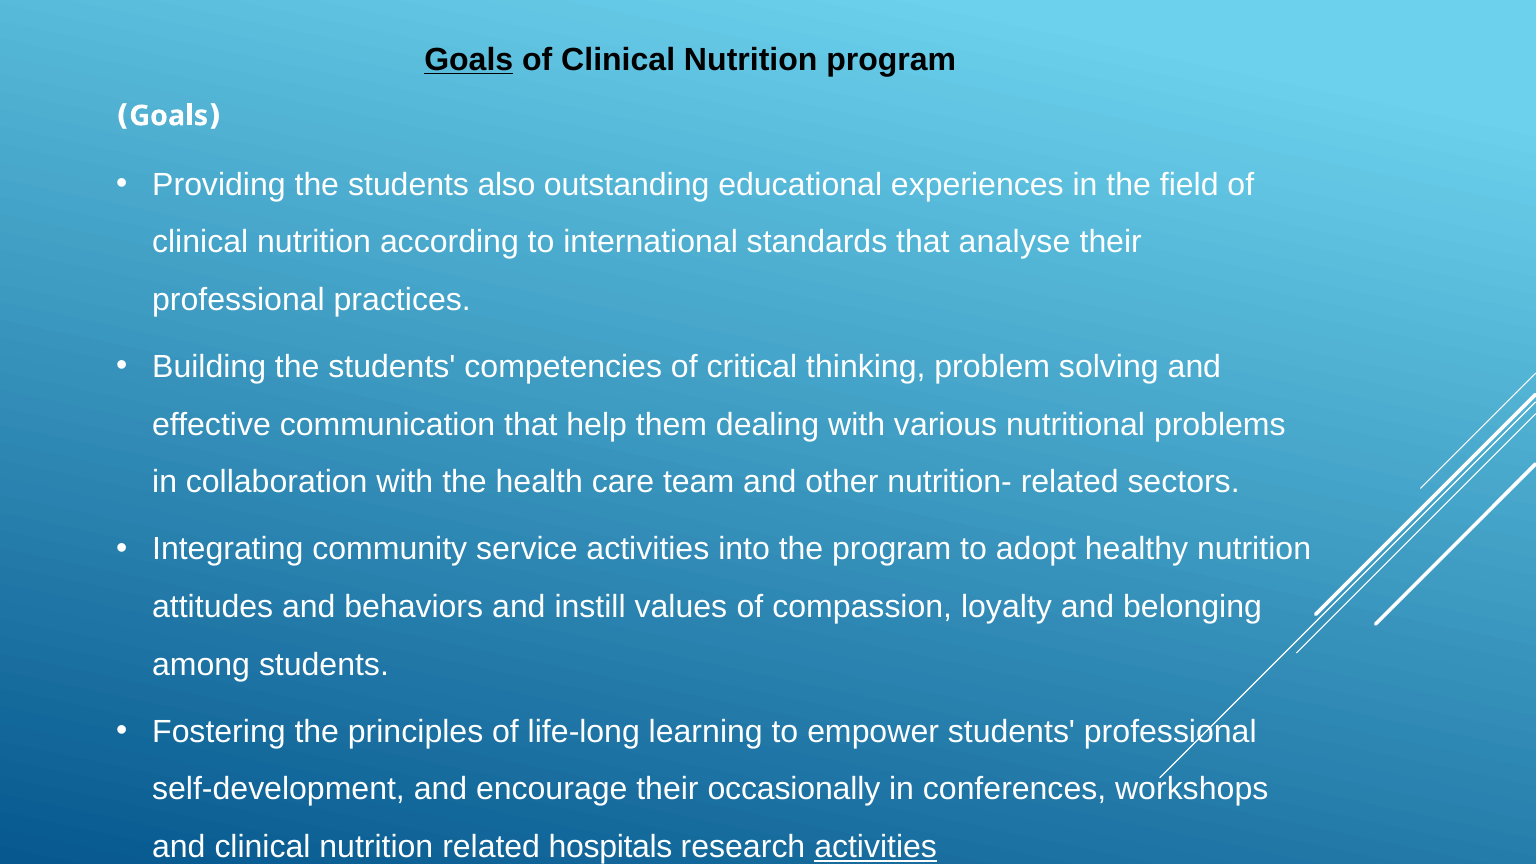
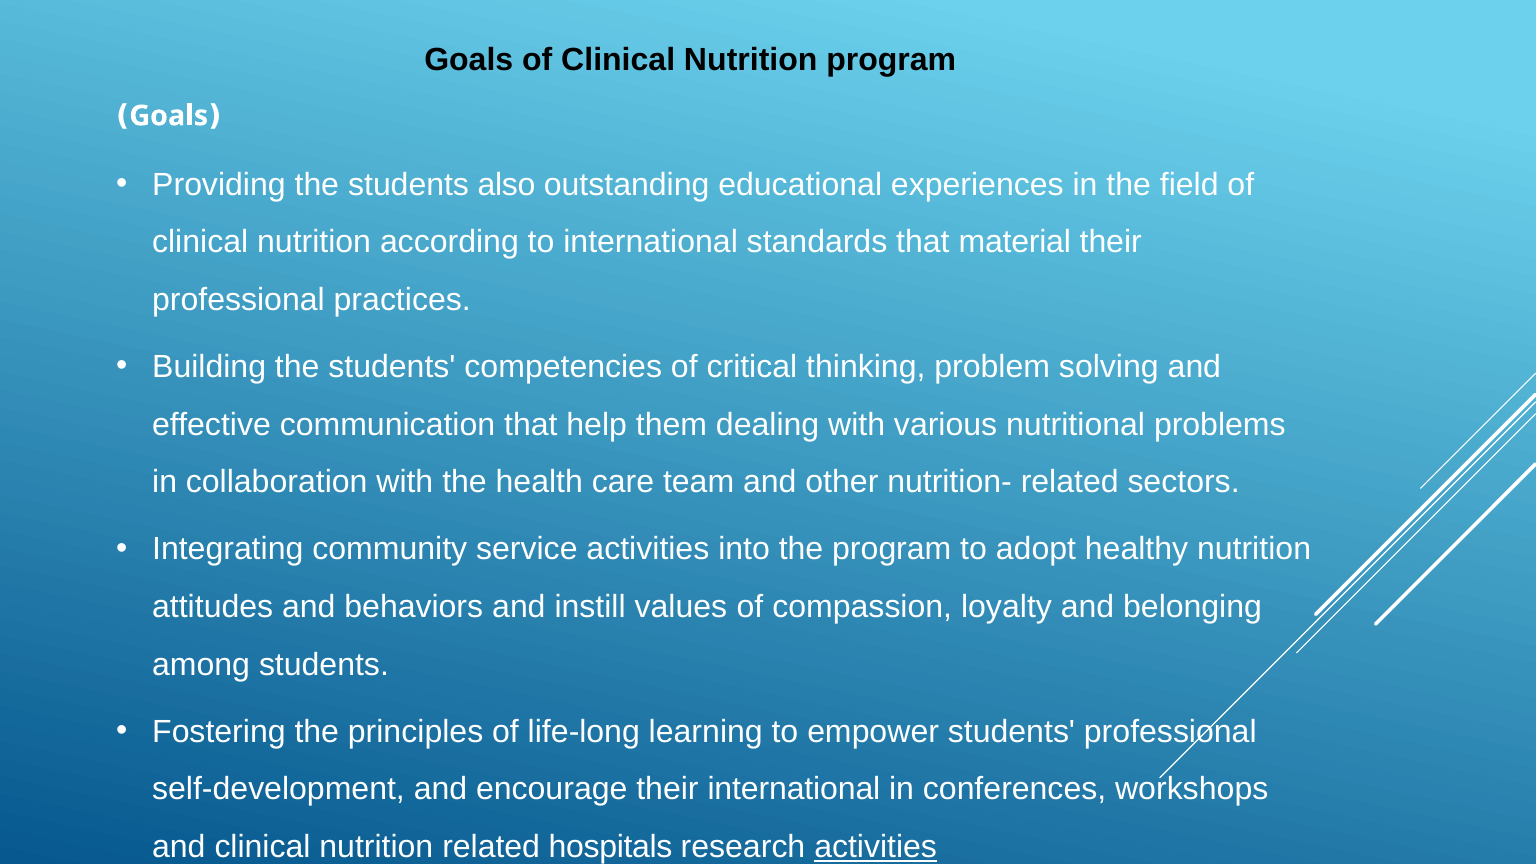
Goals at (469, 60) underline: present -> none
analyse: analyse -> material
their occasionally: occasionally -> international
